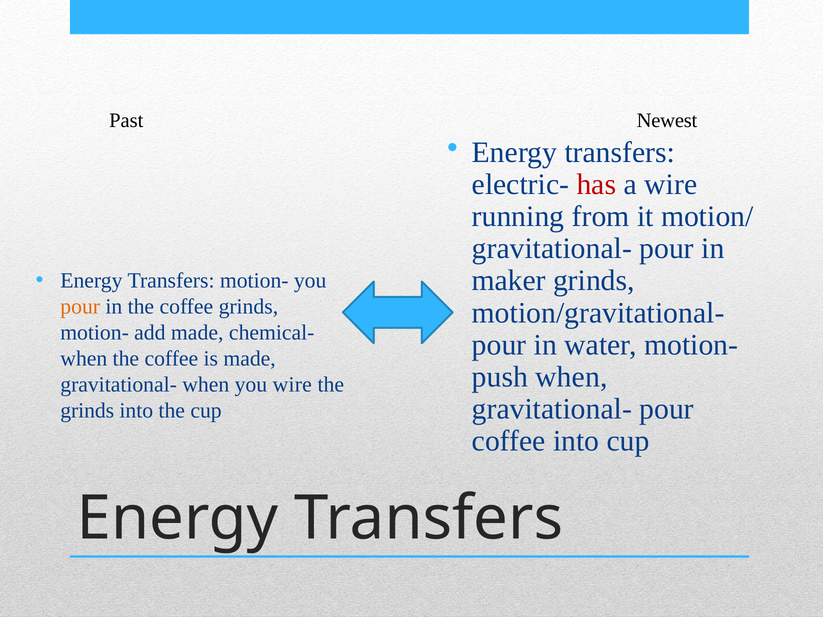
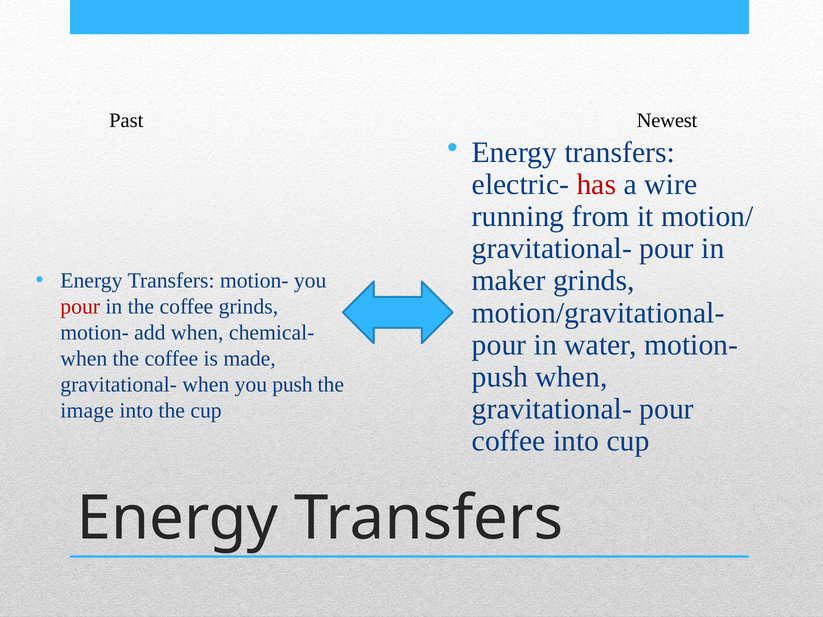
pour at (80, 307) colour: orange -> red
add made: made -> when
you wire: wire -> push
grinds at (87, 411): grinds -> image
